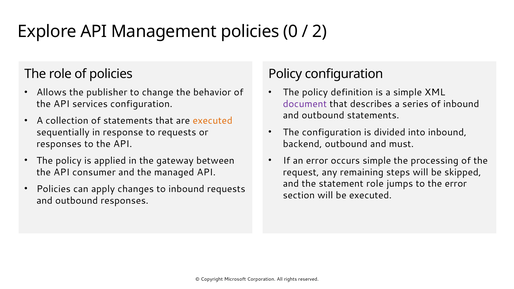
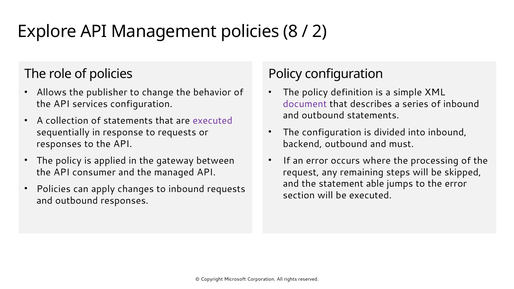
0: 0 -> 8
executed at (213, 121) colour: orange -> purple
occurs simple: simple -> where
statement role: role -> able
